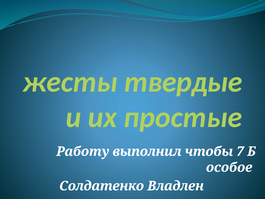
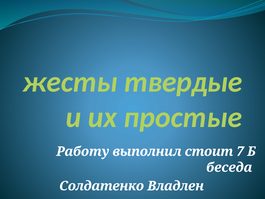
чтобы: чтобы -> стоит
особое: особое -> беседа
